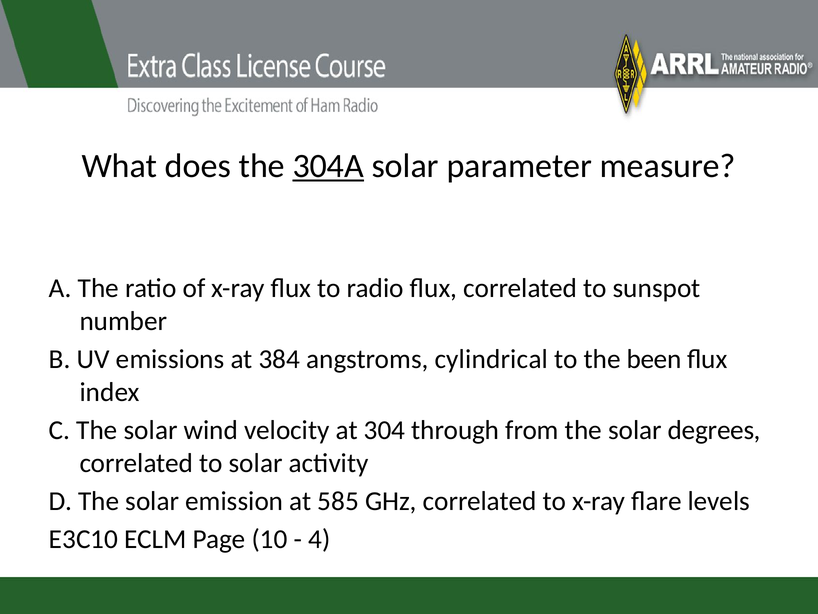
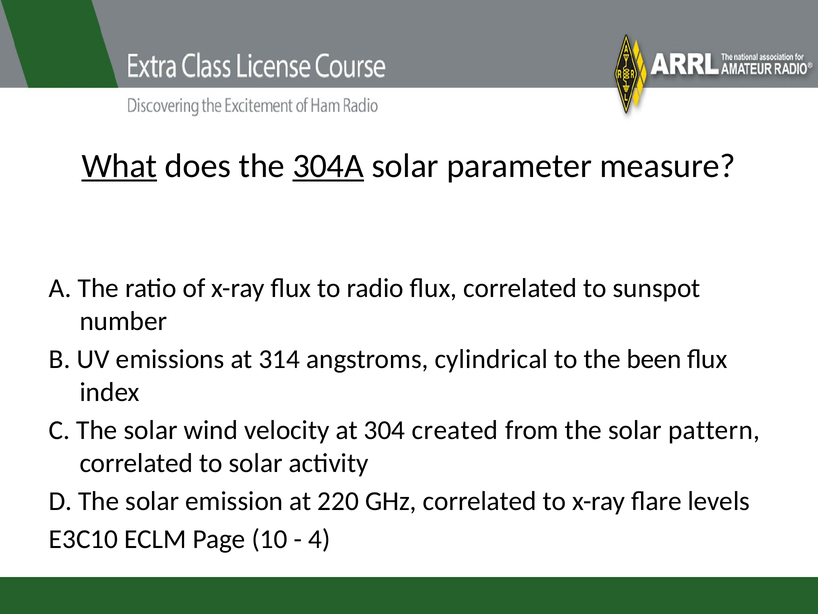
What underline: none -> present
384: 384 -> 314
through: through -> created
degrees: degrees -> pattern
585: 585 -> 220
